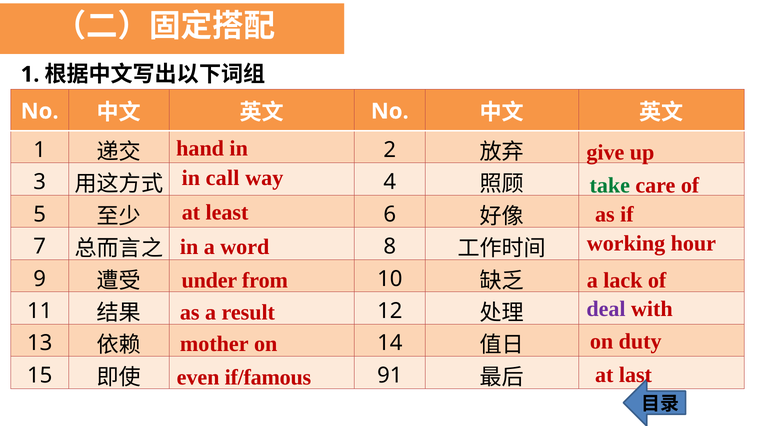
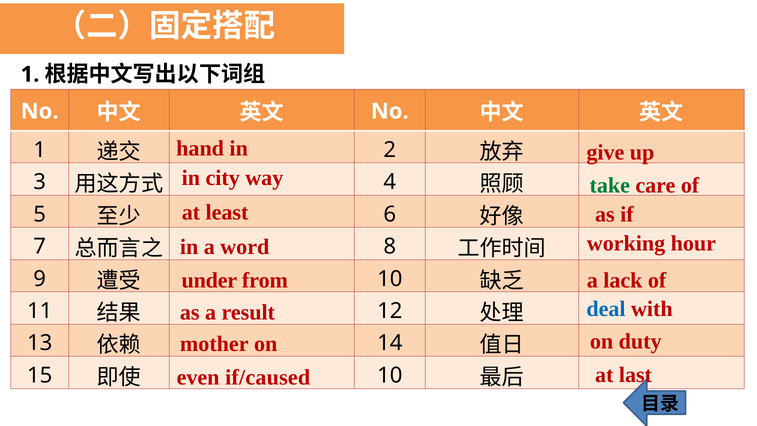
call: call -> city
deal colour: purple -> blue
if/famous: if/famous -> if/caused
91 at (390, 375): 91 -> 10
